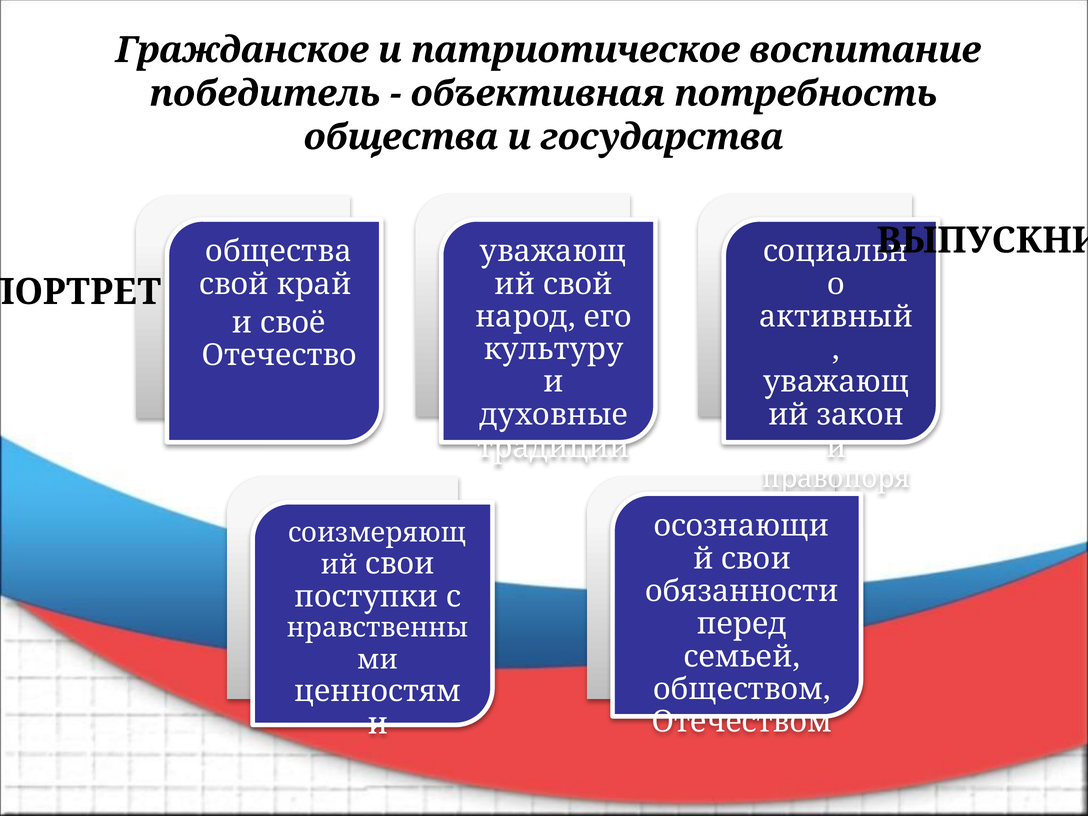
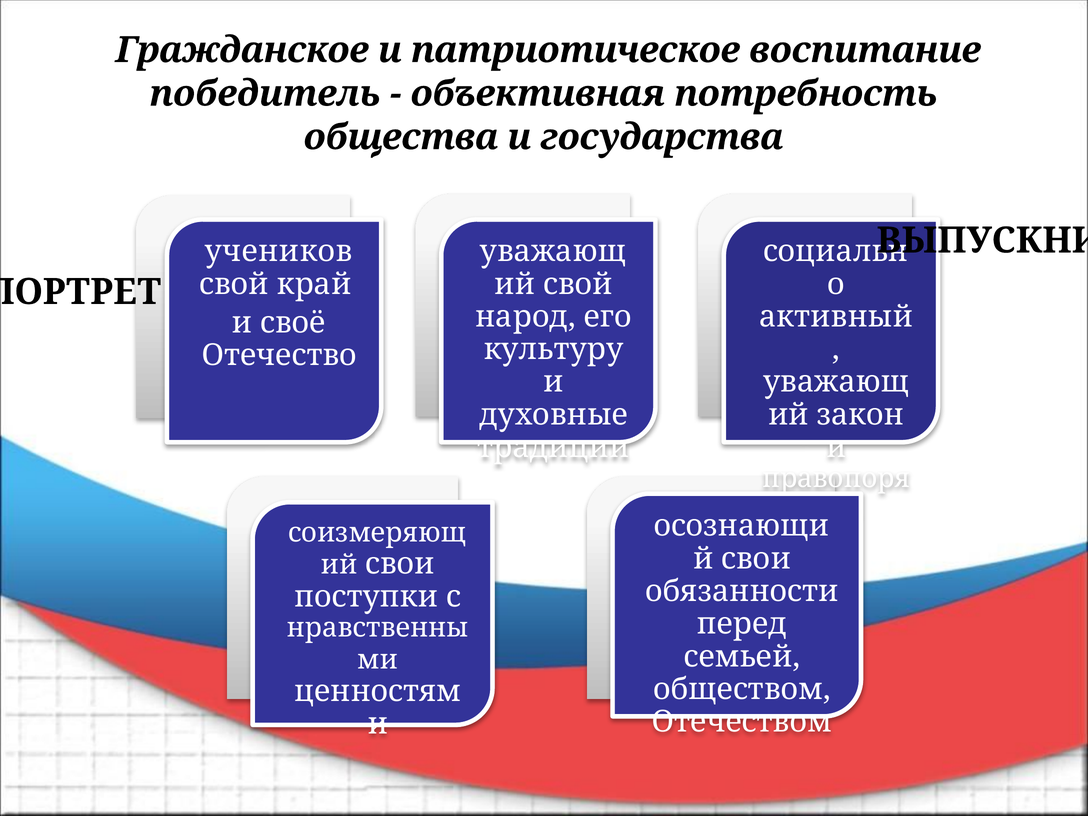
общества at (279, 251): общества -> учеников
